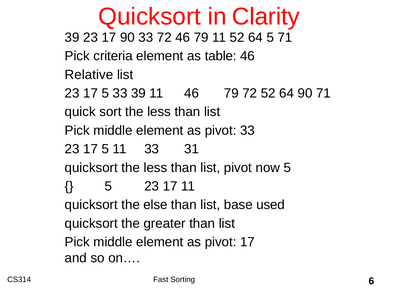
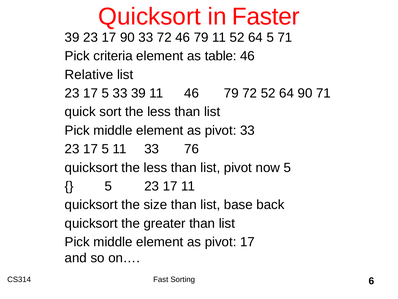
Clarity: Clarity -> Faster
31: 31 -> 76
else: else -> size
used: used -> back
